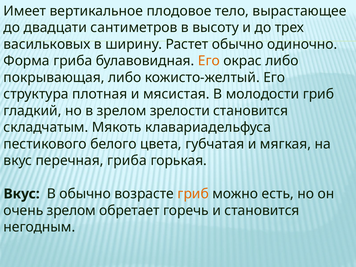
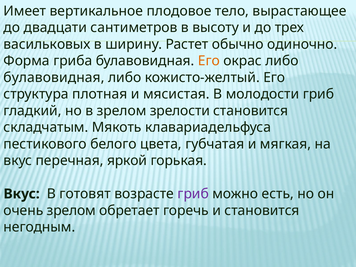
покрывающая at (54, 78): покрывающая -> булавовидная
перечная гриба: гриба -> яркой
В обычно: обычно -> готовят
гриб at (193, 194) colour: orange -> purple
